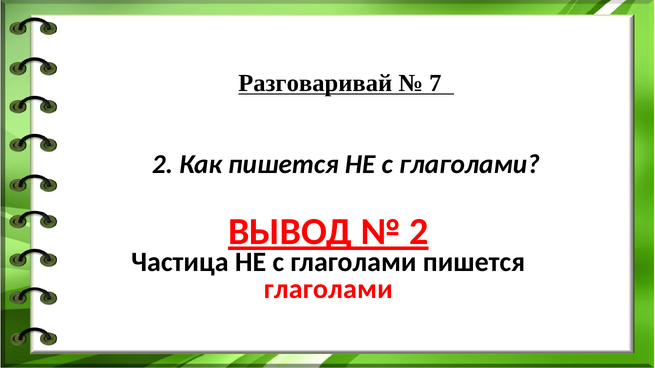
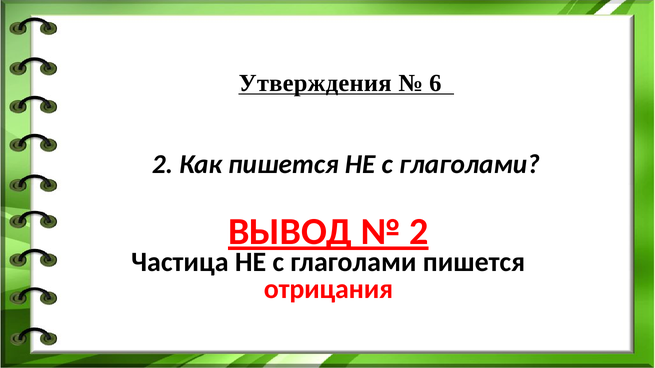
Разговаривай: Разговаривай -> Утверждения
7: 7 -> 6
глаголами at (328, 289): глаголами -> отрицания
